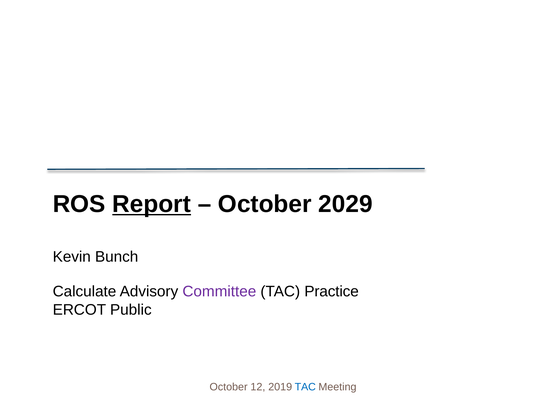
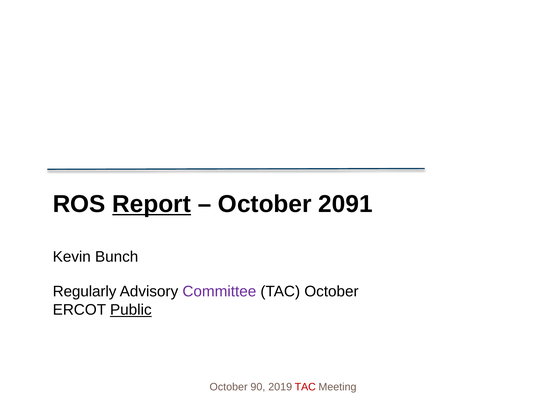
2029: 2029 -> 2091
Calculate: Calculate -> Regularly
TAC Practice: Practice -> October
Public underline: none -> present
12: 12 -> 90
TAC at (305, 387) colour: blue -> red
